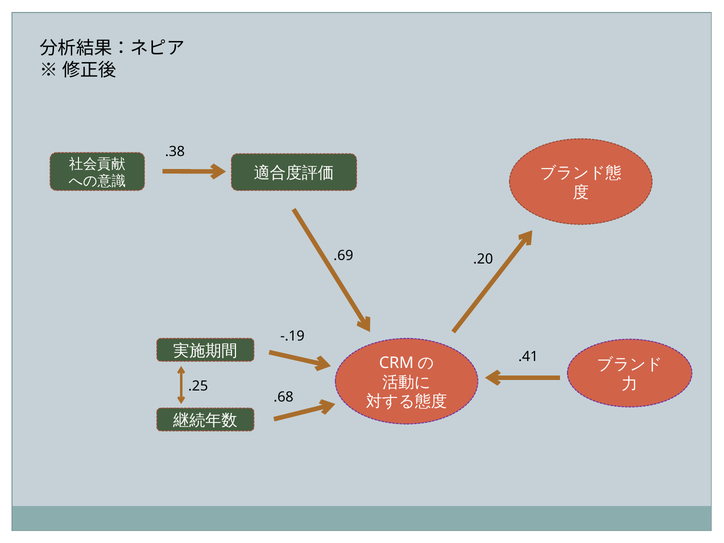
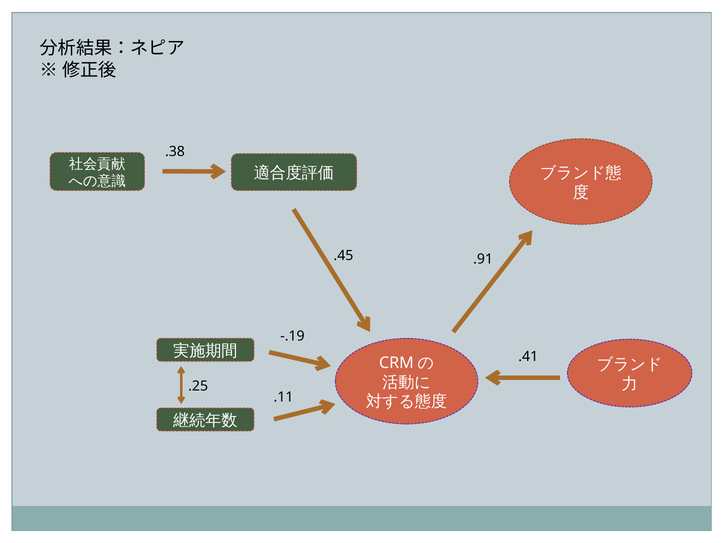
.69: .69 -> .45
.20: .20 -> .91
.68: .68 -> .11
